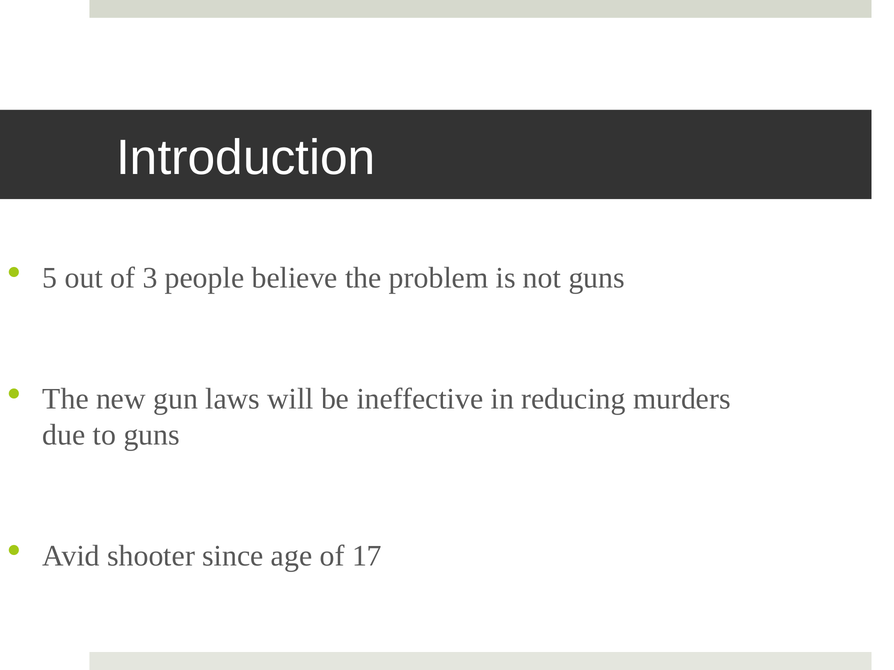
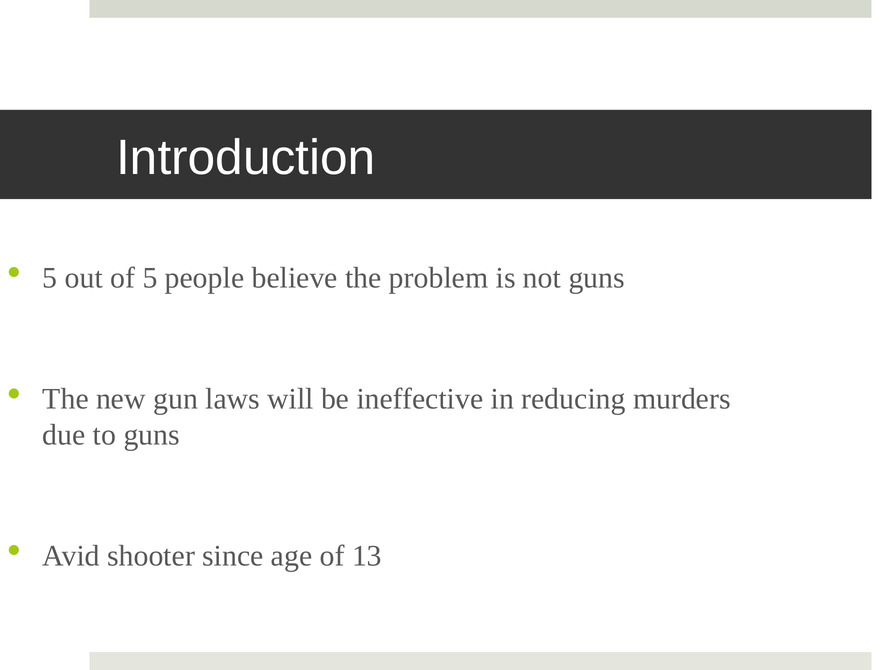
of 3: 3 -> 5
17: 17 -> 13
